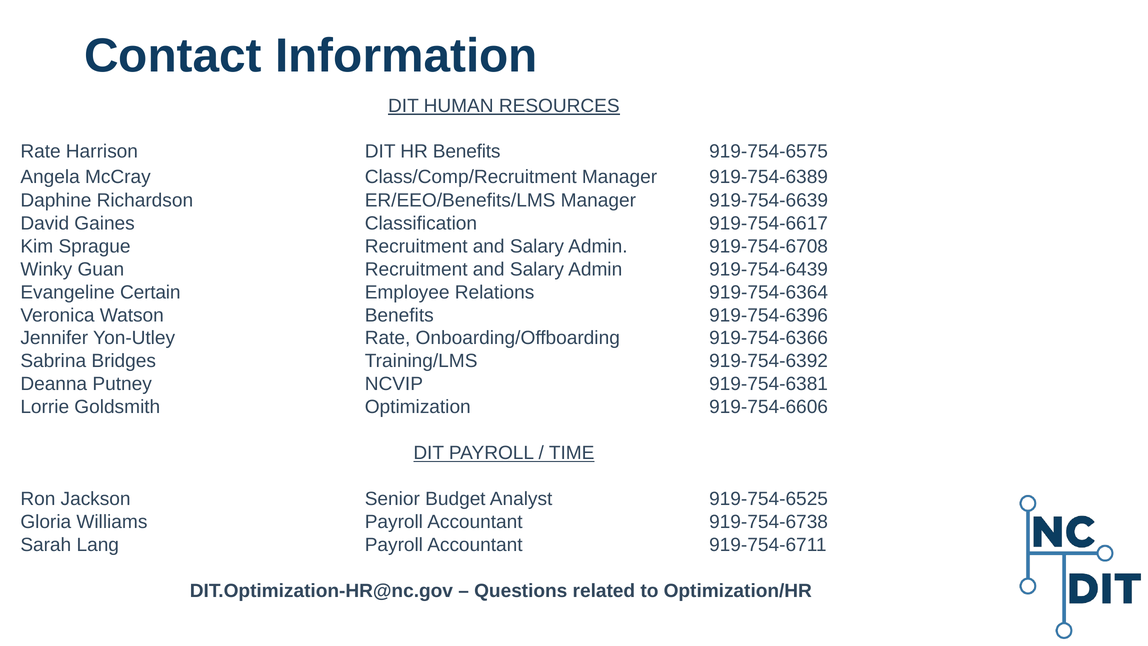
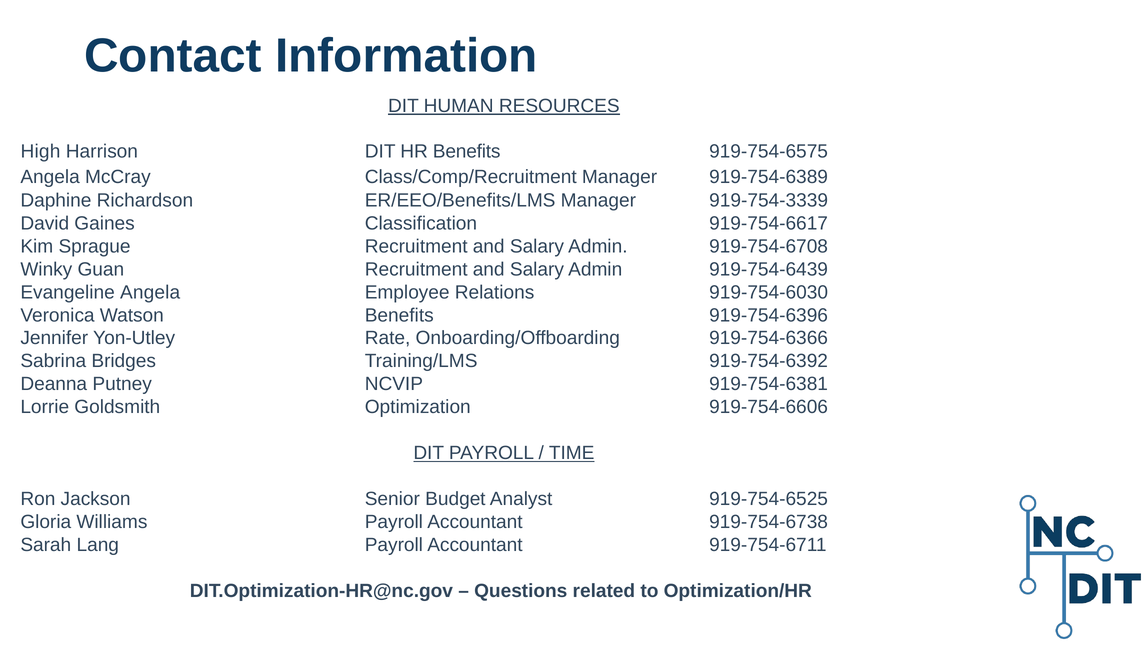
Rate at (41, 152): Rate -> High
919-754-6639: 919-754-6639 -> 919-754-3339
Evangeline Certain: Certain -> Angela
919-754-6364: 919-754-6364 -> 919-754-6030
